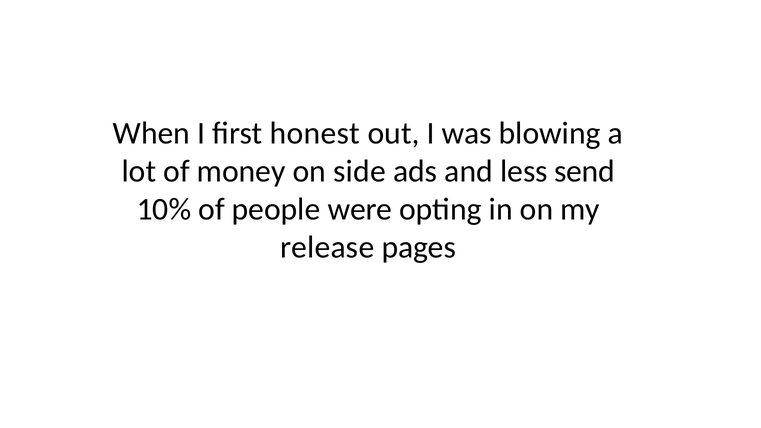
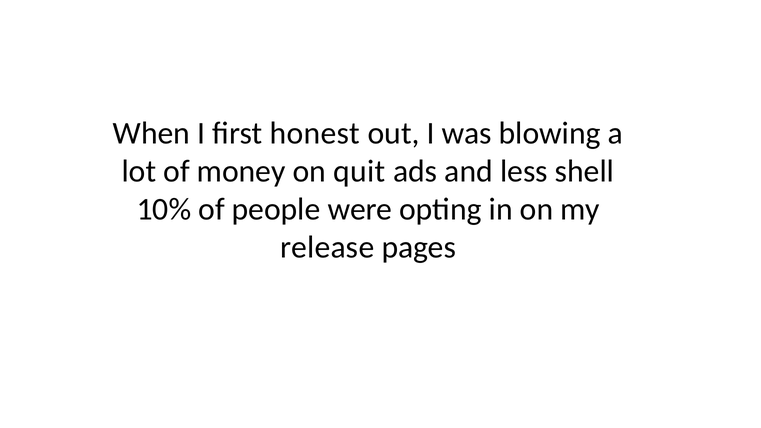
side: side -> quit
send: send -> shell
